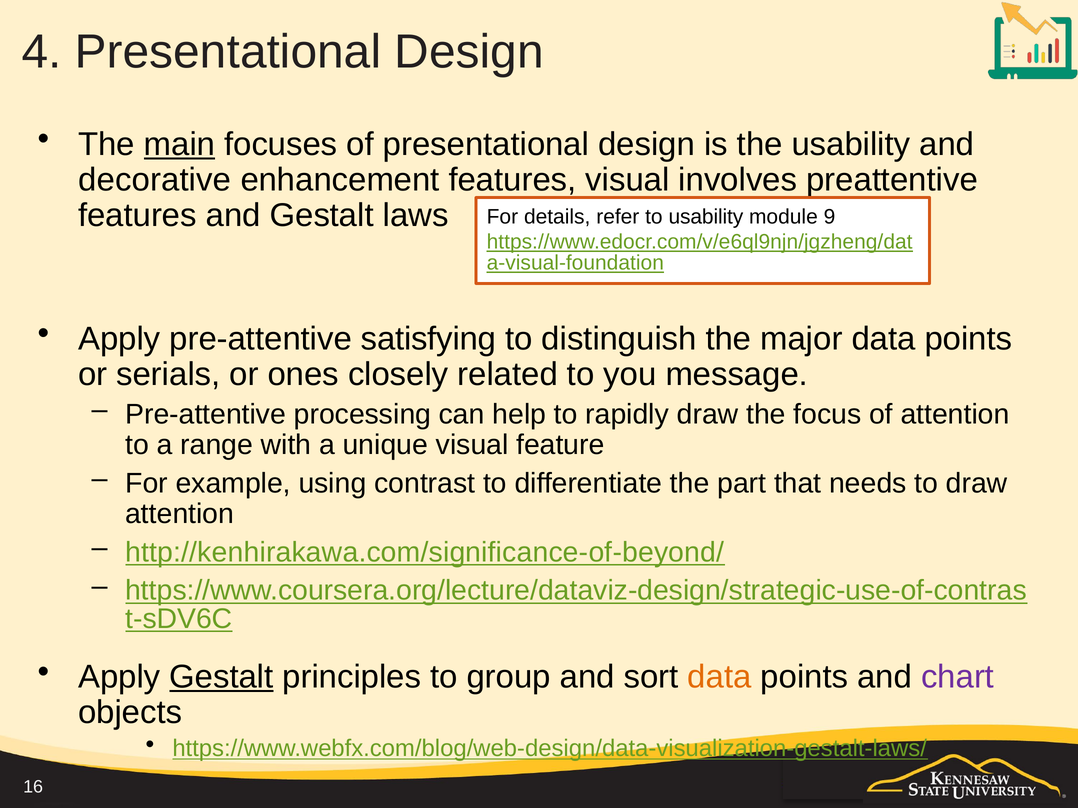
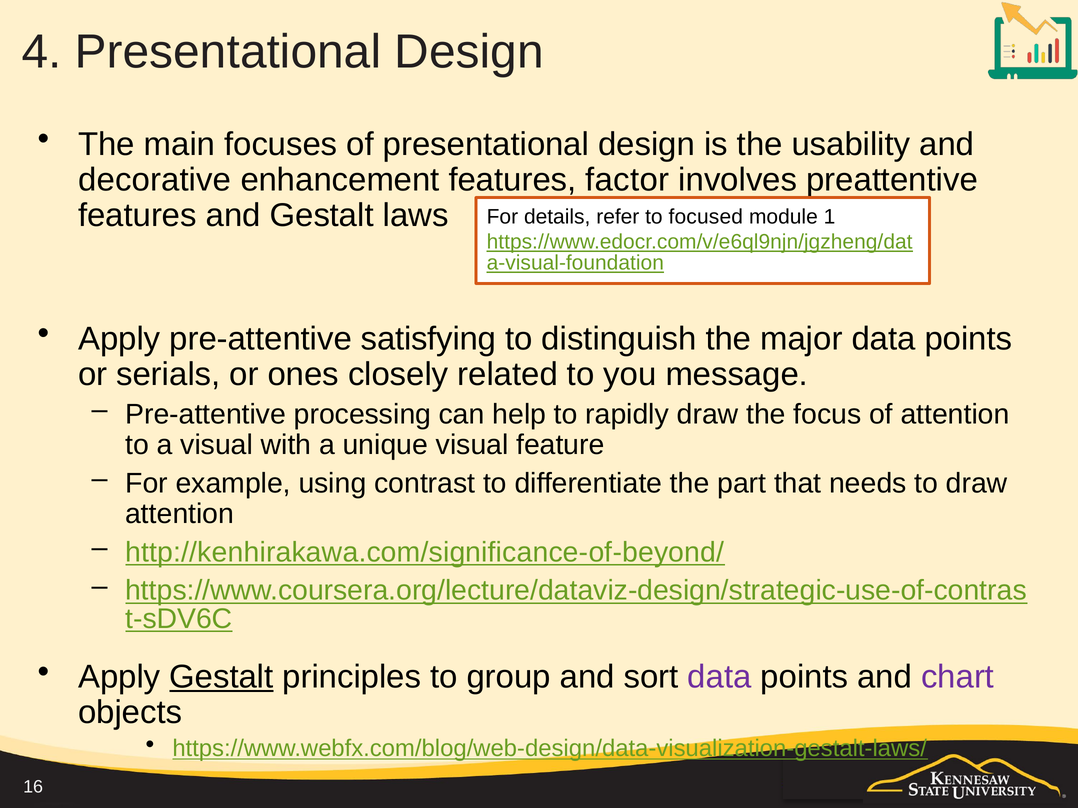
main underline: present -> none
features visual: visual -> factor
to usability: usability -> focused
9: 9 -> 1
a range: range -> visual
data at (719, 677) colour: orange -> purple
